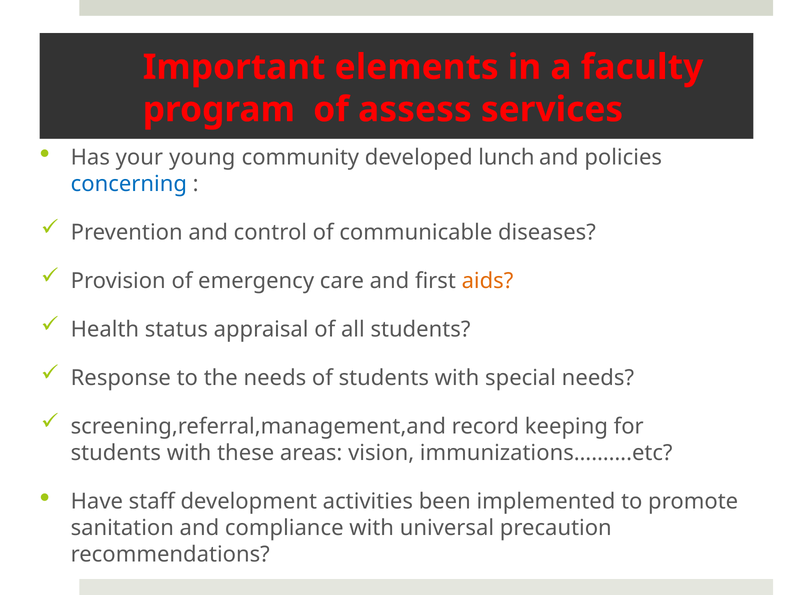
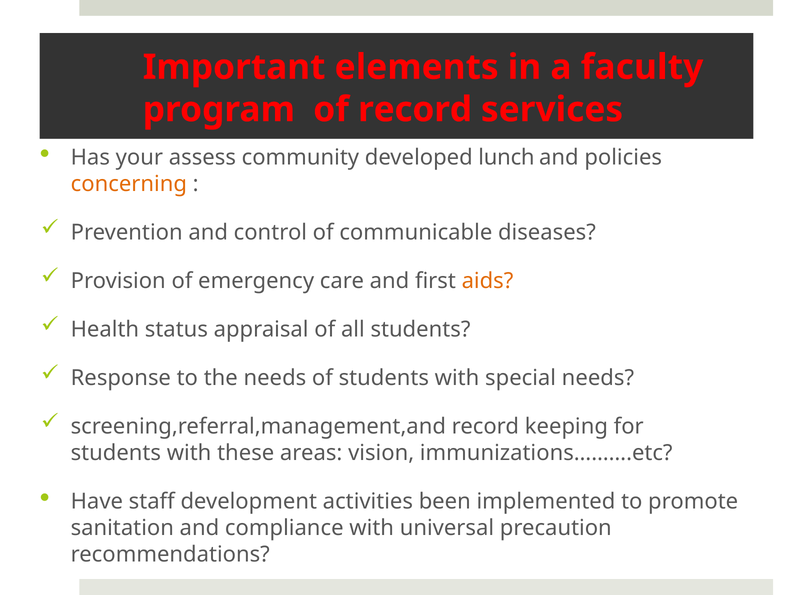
of assess: assess -> record
young: young -> assess
concerning colour: blue -> orange
